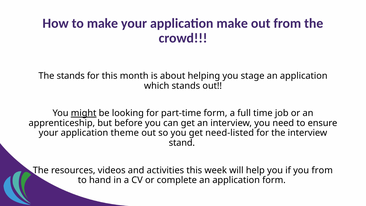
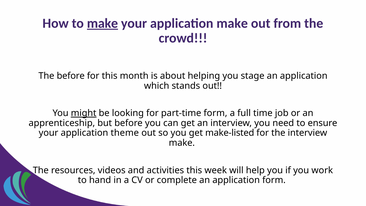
make at (102, 23) underline: none -> present
The stands: stands -> before
need-listed: need-listed -> make-listed
stand at (182, 143): stand -> make
you from: from -> work
